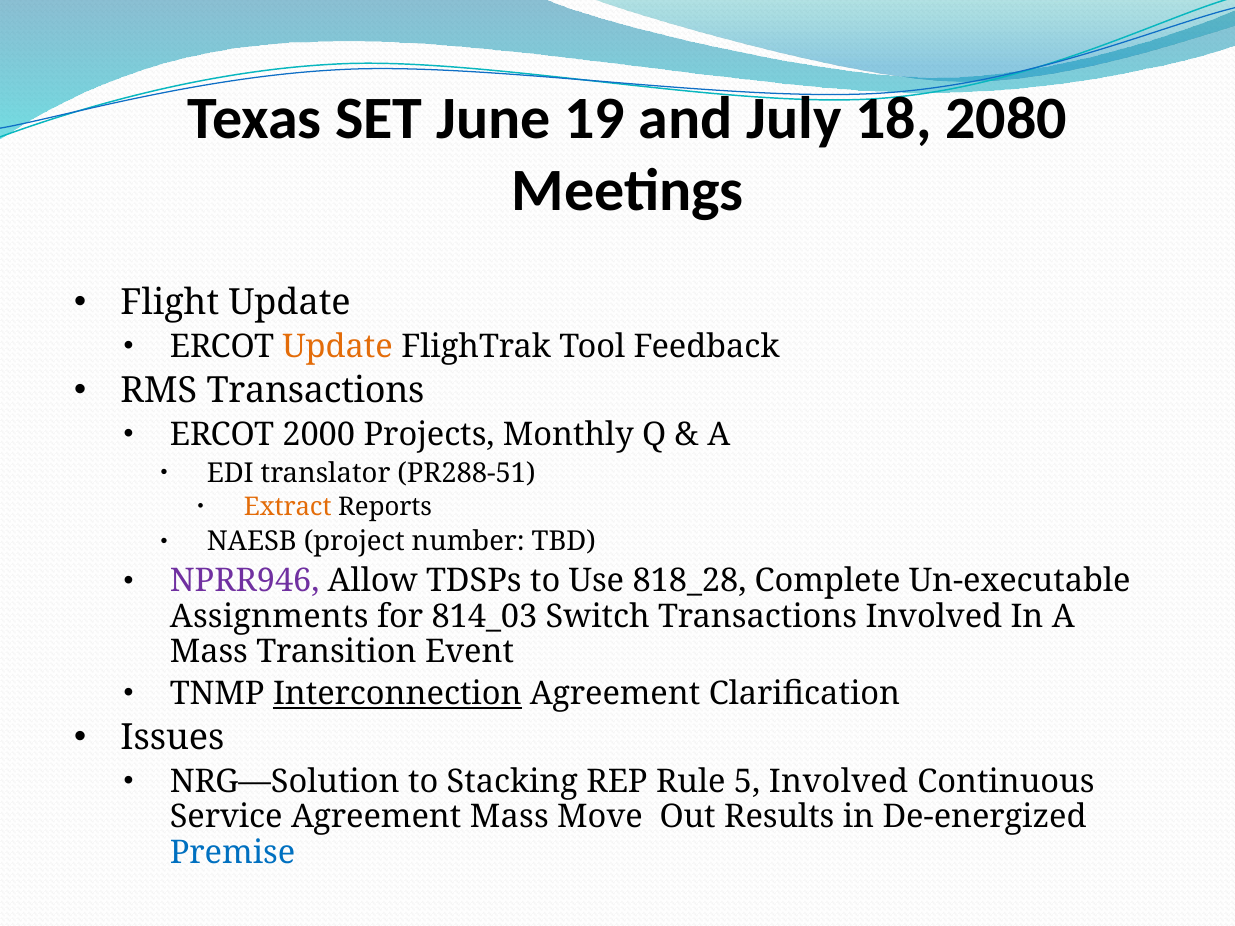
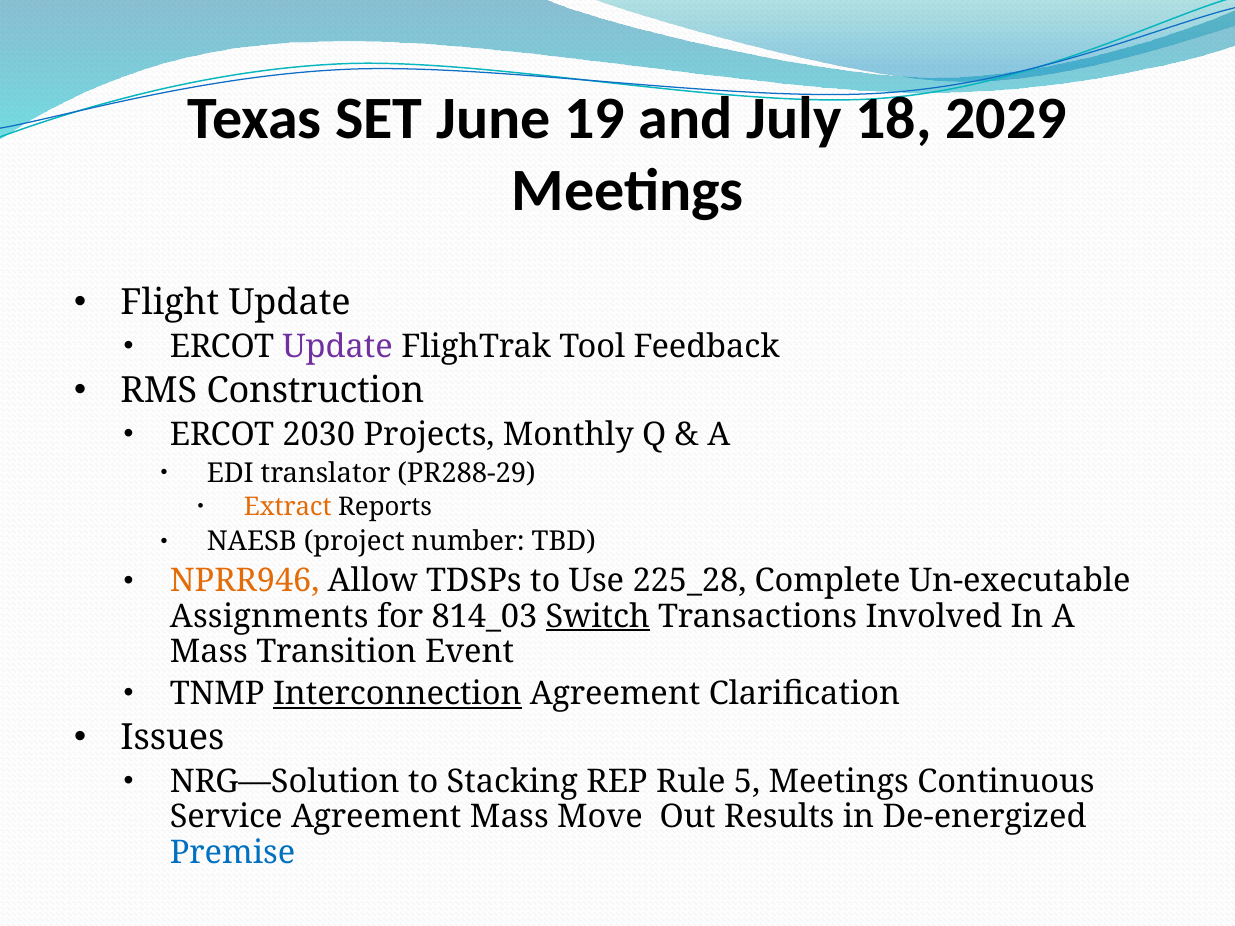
2080: 2080 -> 2029
Update at (338, 347) colour: orange -> purple
RMS Transactions: Transactions -> Construction
2000: 2000 -> 2030
PR288-51: PR288-51 -> PR288-29
NPRR946 colour: purple -> orange
818_28: 818_28 -> 225_28
Switch underline: none -> present
5 Involved: Involved -> Meetings
